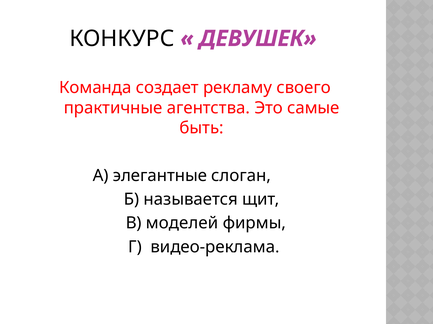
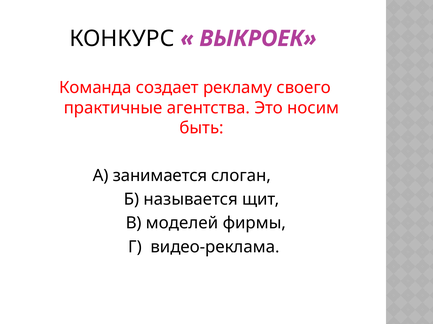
ДЕВУШЕК: ДЕВУШЕК -> ВЫКРОЕК
самые: самые -> носим
элегантные: элегантные -> занимается
